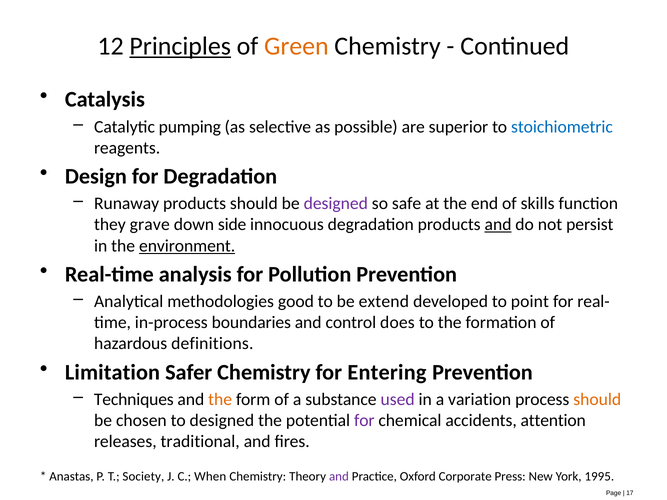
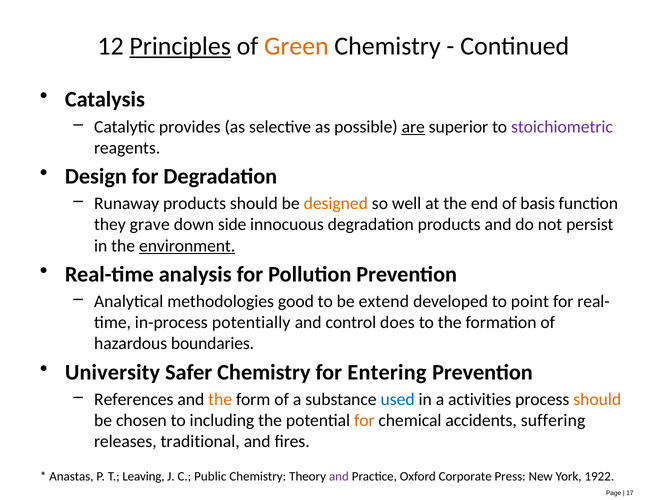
pumping: pumping -> provides
are underline: none -> present
stoichiometric colour: blue -> purple
designed at (336, 204) colour: purple -> orange
safe: safe -> well
skills: skills -> basis
and at (498, 225) underline: present -> none
boundaries: boundaries -> potentially
definitions: definitions -> boundaries
Limitation: Limitation -> University
Techniques: Techniques -> References
used colour: purple -> blue
variation: variation -> activities
to designed: designed -> including
for at (364, 421) colour: purple -> orange
attention: attention -> suffering
Society: Society -> Leaving
When: When -> Public
1995: 1995 -> 1922
